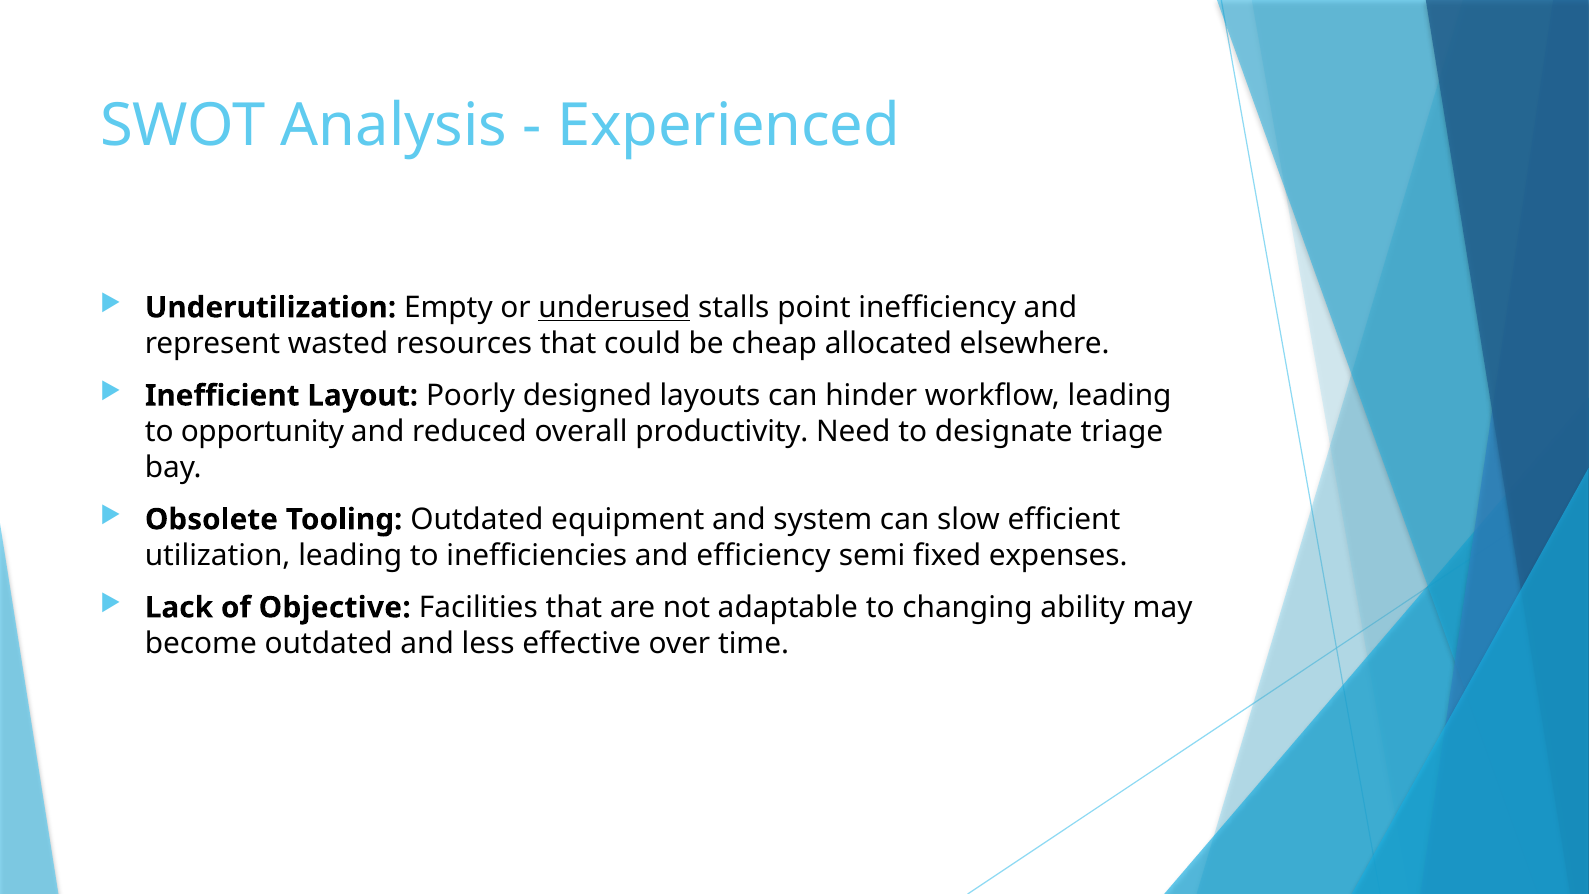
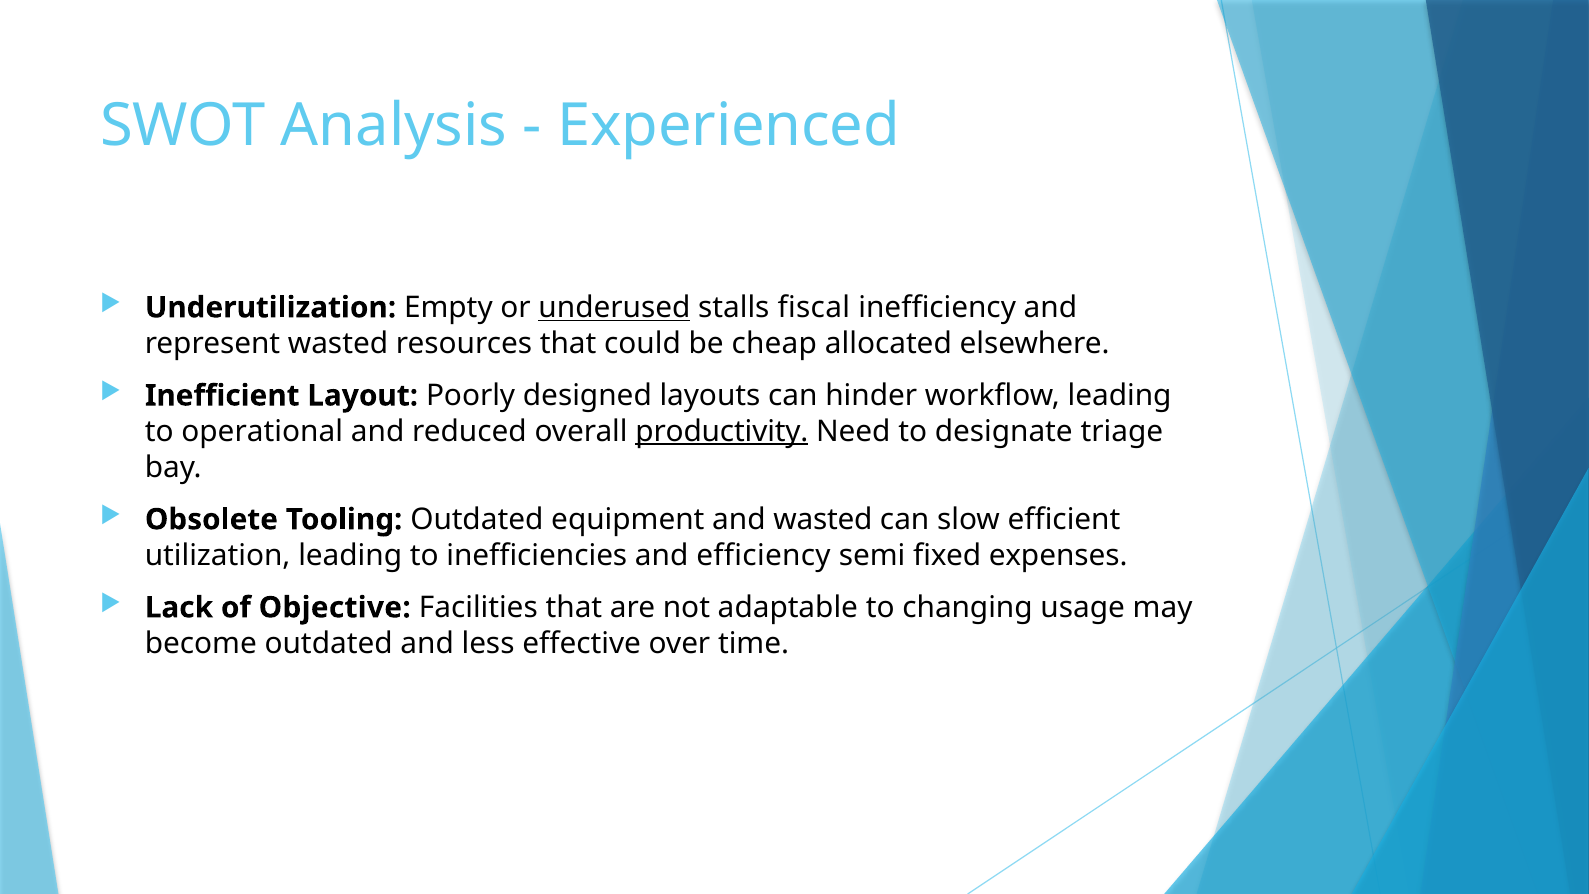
point: point -> fiscal
opportunity: opportunity -> operational
productivity underline: none -> present
and system: system -> wasted
ability: ability -> usage
